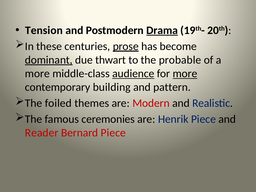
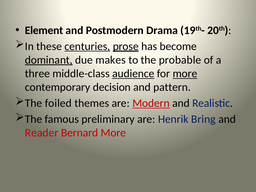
Tension: Tension -> Element
Drama underline: present -> none
centuries underline: none -> present
thwart: thwart -> makes
more at (37, 74): more -> three
building: building -> decision
Modern underline: none -> present
ceremonies: ceremonies -> preliminary
Henrik Piece: Piece -> Bring
Bernard Piece: Piece -> More
